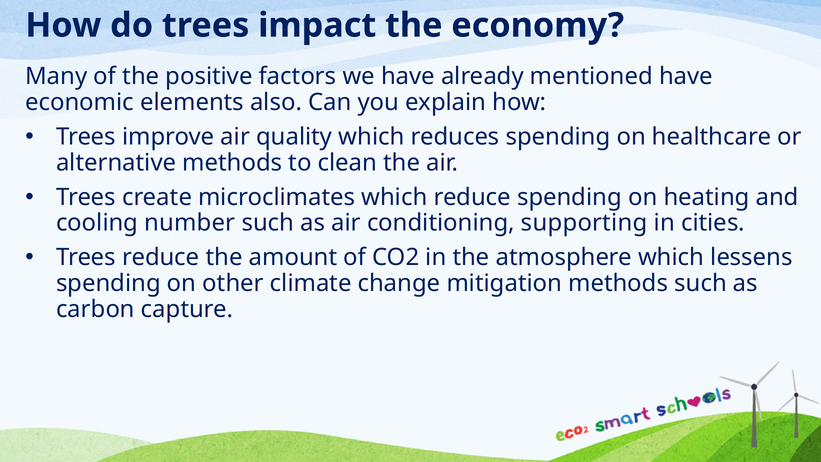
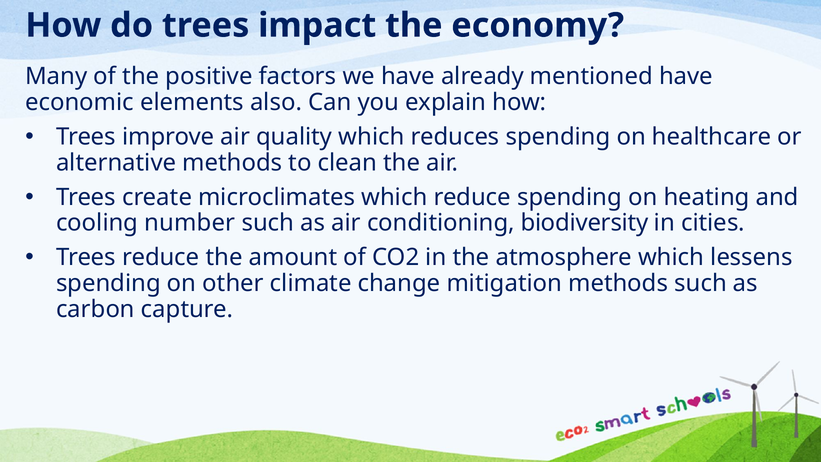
supporting: supporting -> biodiversity
